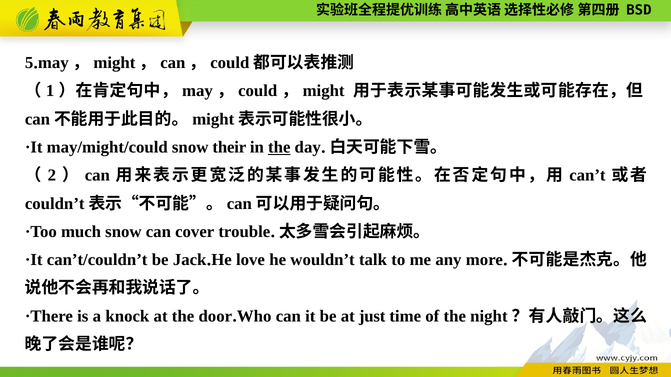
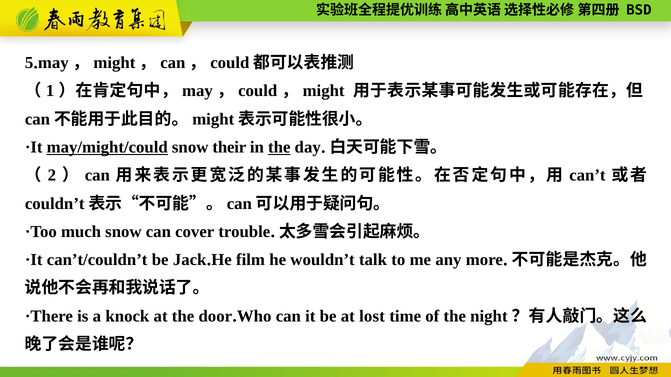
may/might/could underline: none -> present
love: love -> film
just: just -> lost
